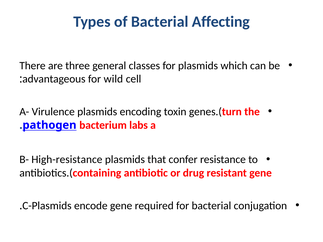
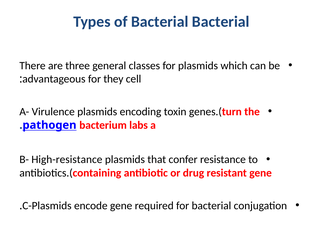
Bacterial Affecting: Affecting -> Bacterial
wild: wild -> they
